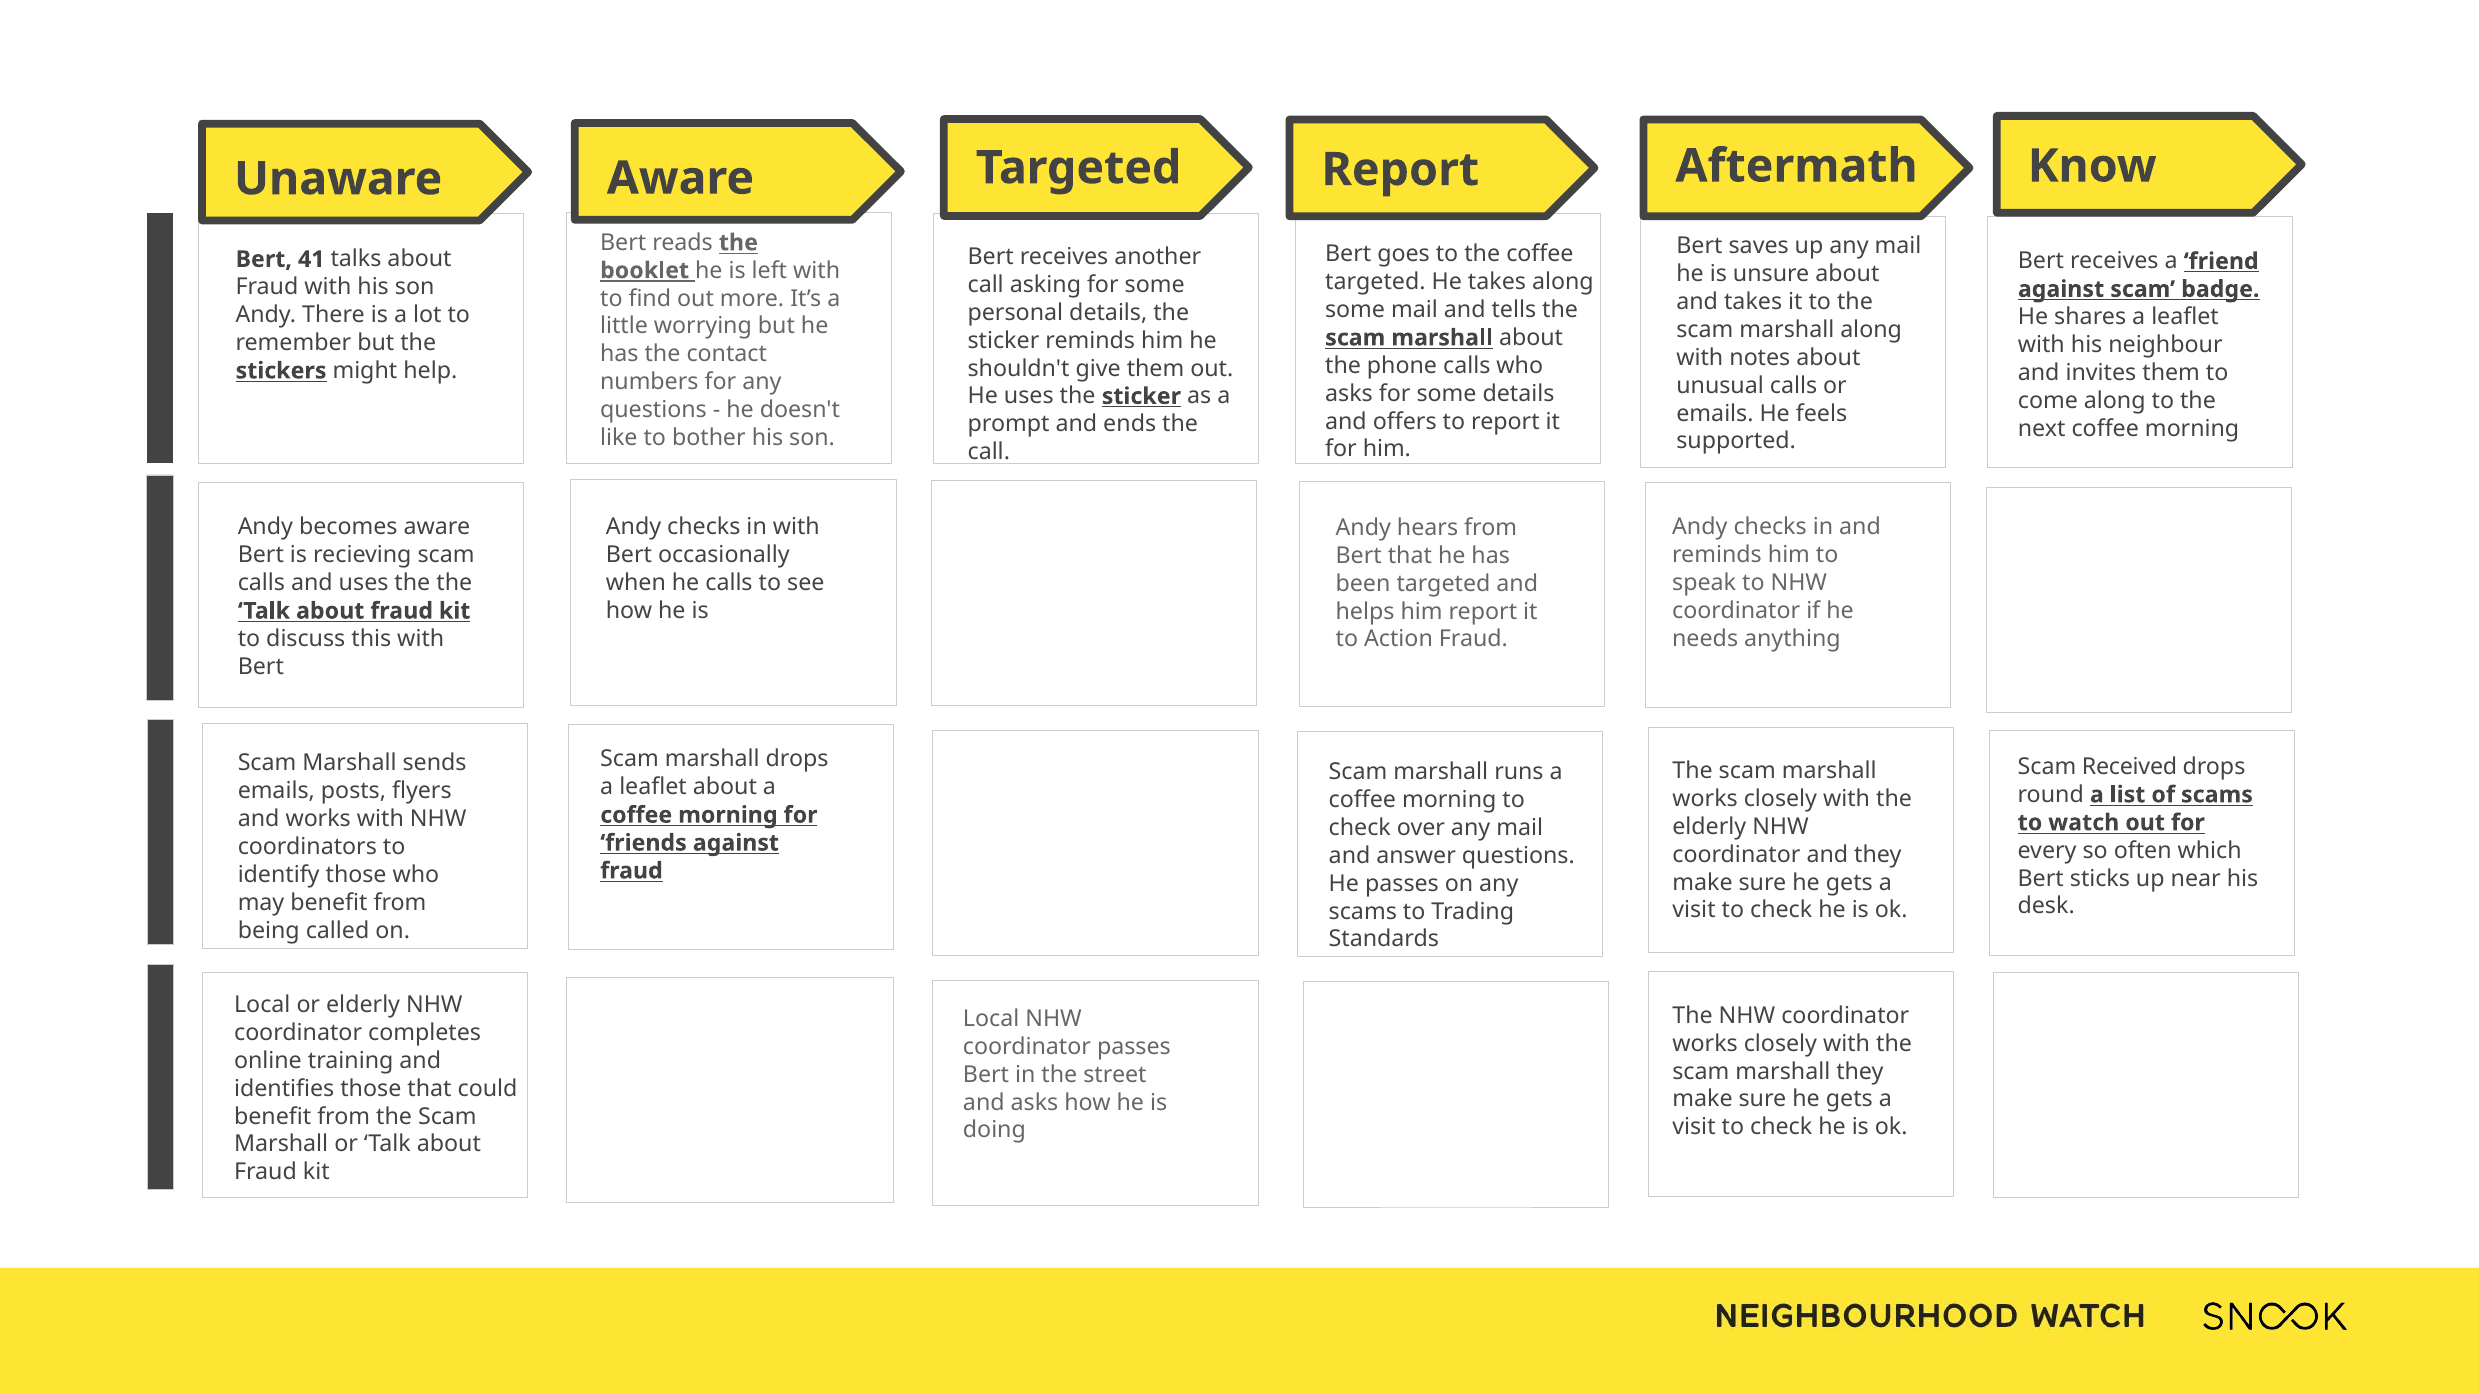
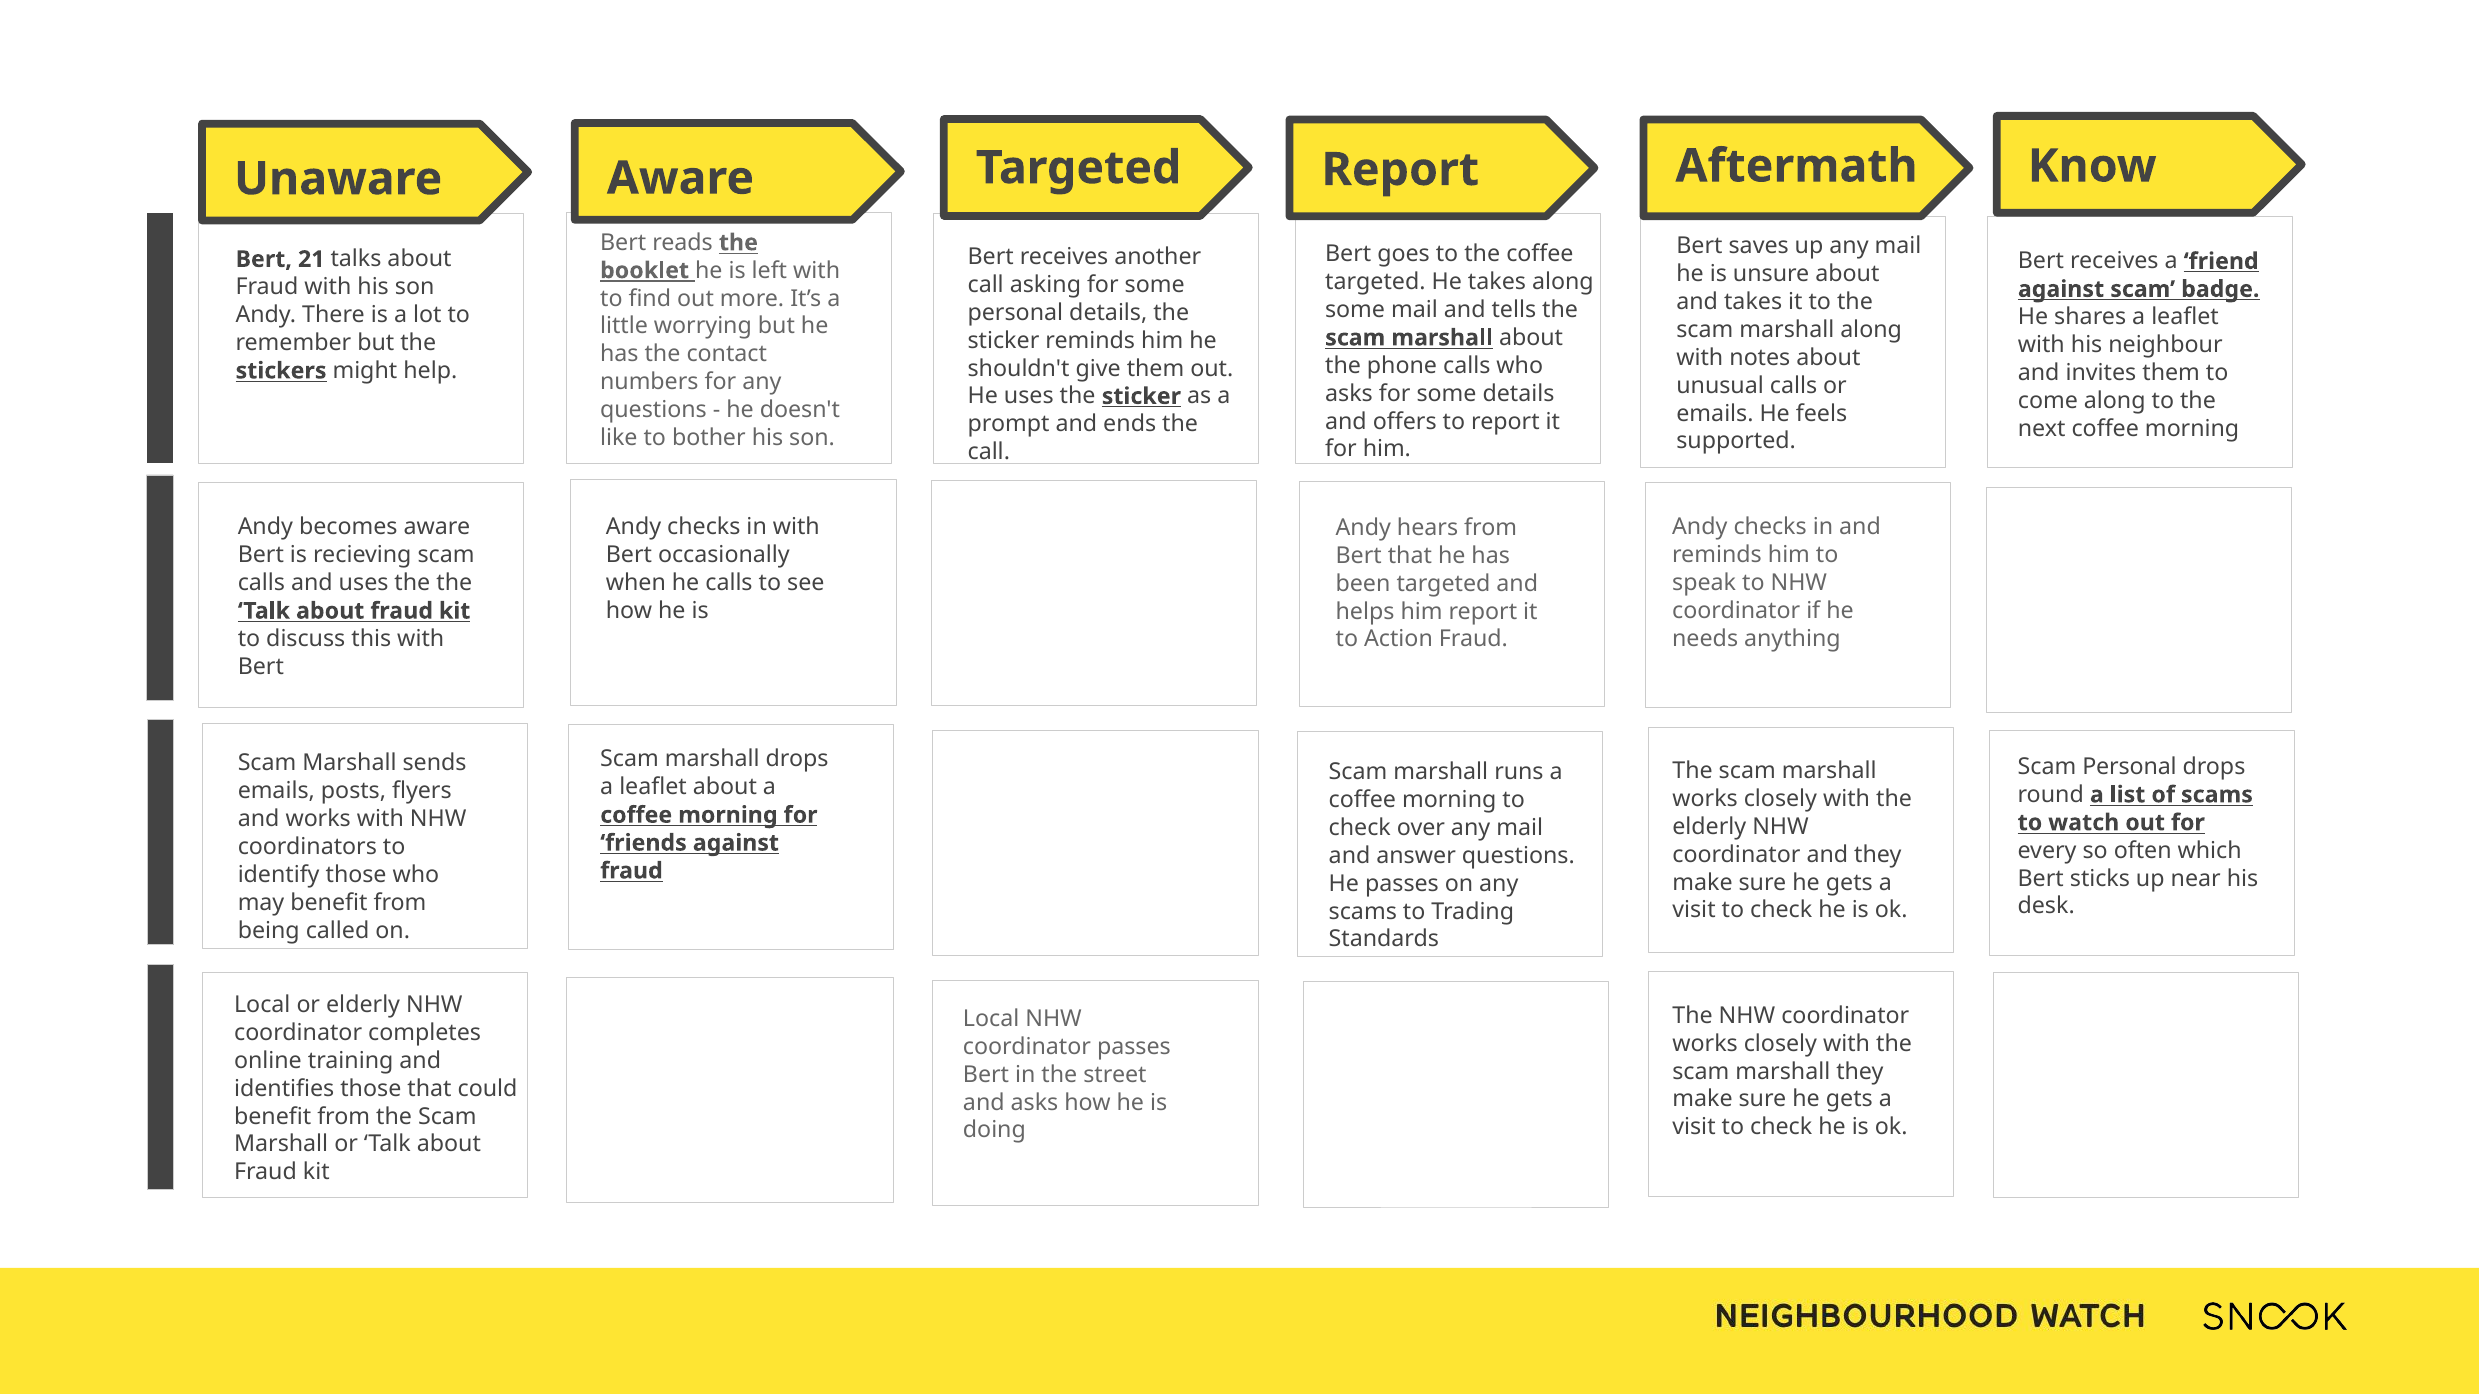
41: 41 -> 21
Scam Received: Received -> Personal
